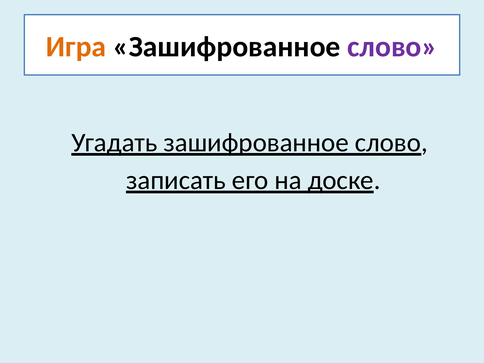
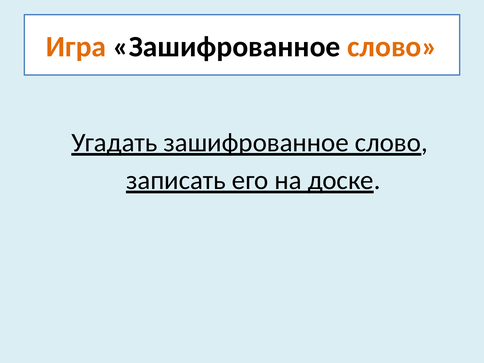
слово at (392, 47) colour: purple -> orange
